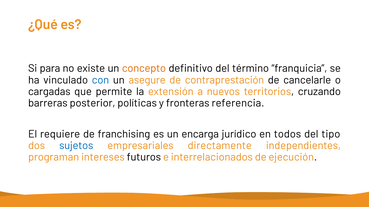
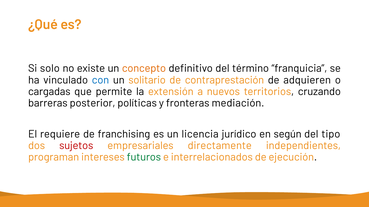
para: para -> solo
asegure: asegure -> solitario
cancelarle: cancelarle -> adquieren
referencia: referencia -> mediación
encarga: encarga -> licencia
todos: todos -> según
sujetos colour: blue -> red
futuros colour: black -> green
